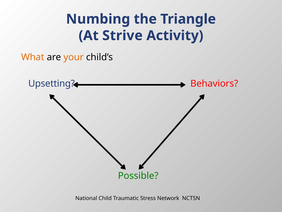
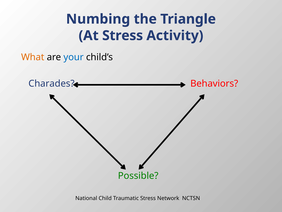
At Strive: Strive -> Stress
your colour: orange -> blue
Upsetting: Upsetting -> Charades
